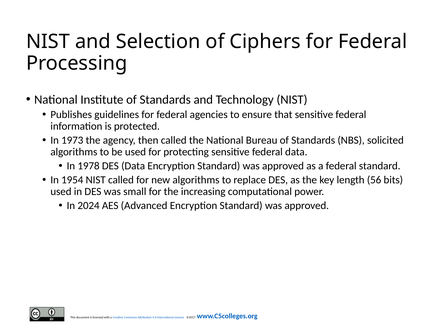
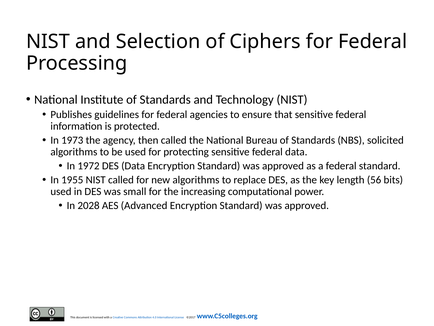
1978: 1978 -> 1972
1954: 1954 -> 1955
2024: 2024 -> 2028
